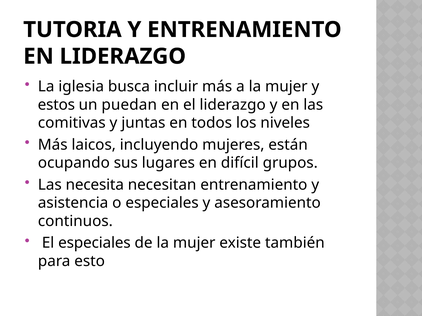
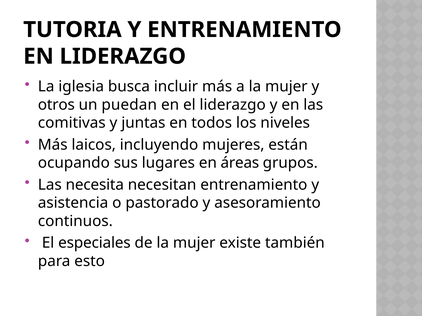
estos: estos -> otros
difícil: difícil -> áreas
o especiales: especiales -> pastorado
